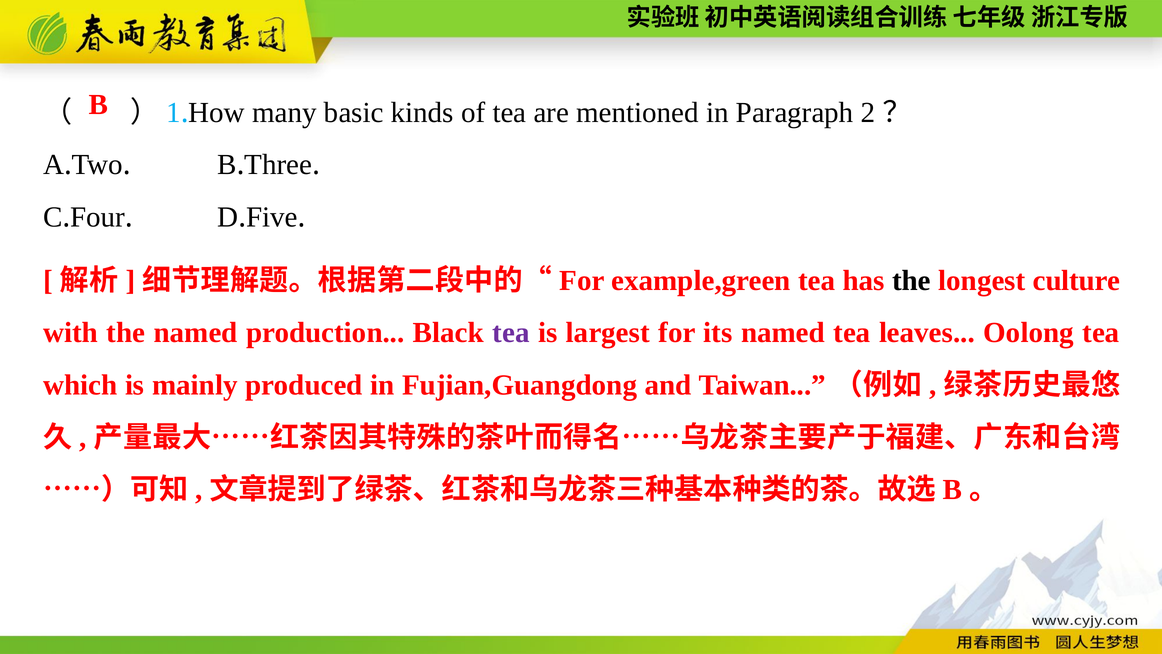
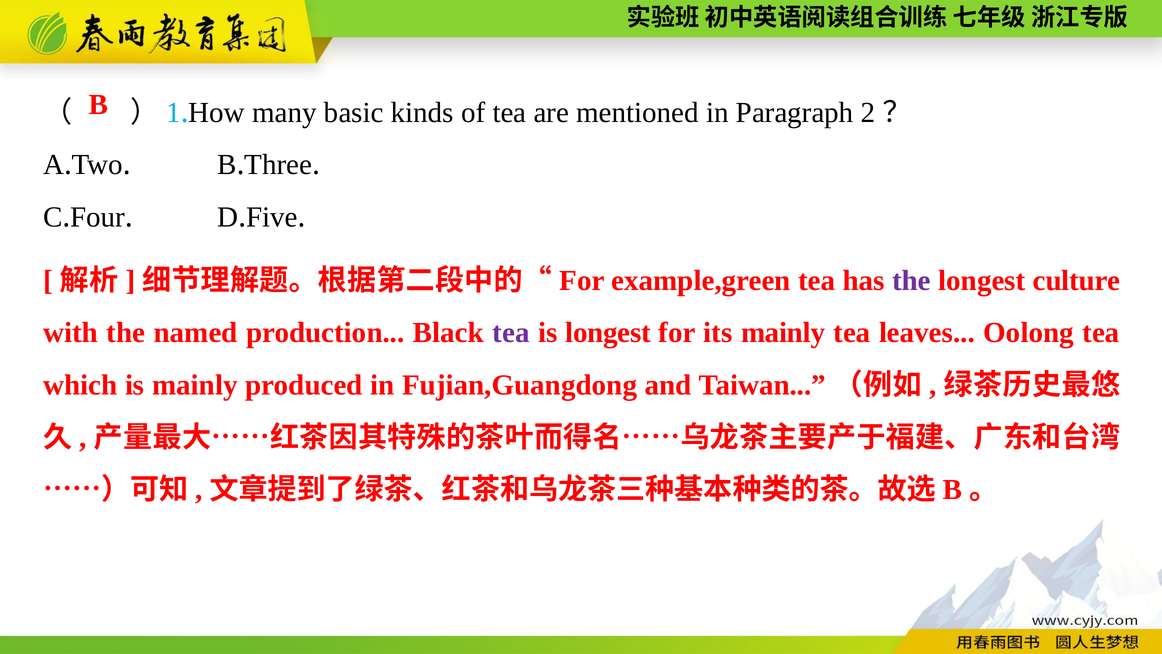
the at (911, 280) colour: black -> purple
is largest: largest -> longest
its named: named -> mainly
